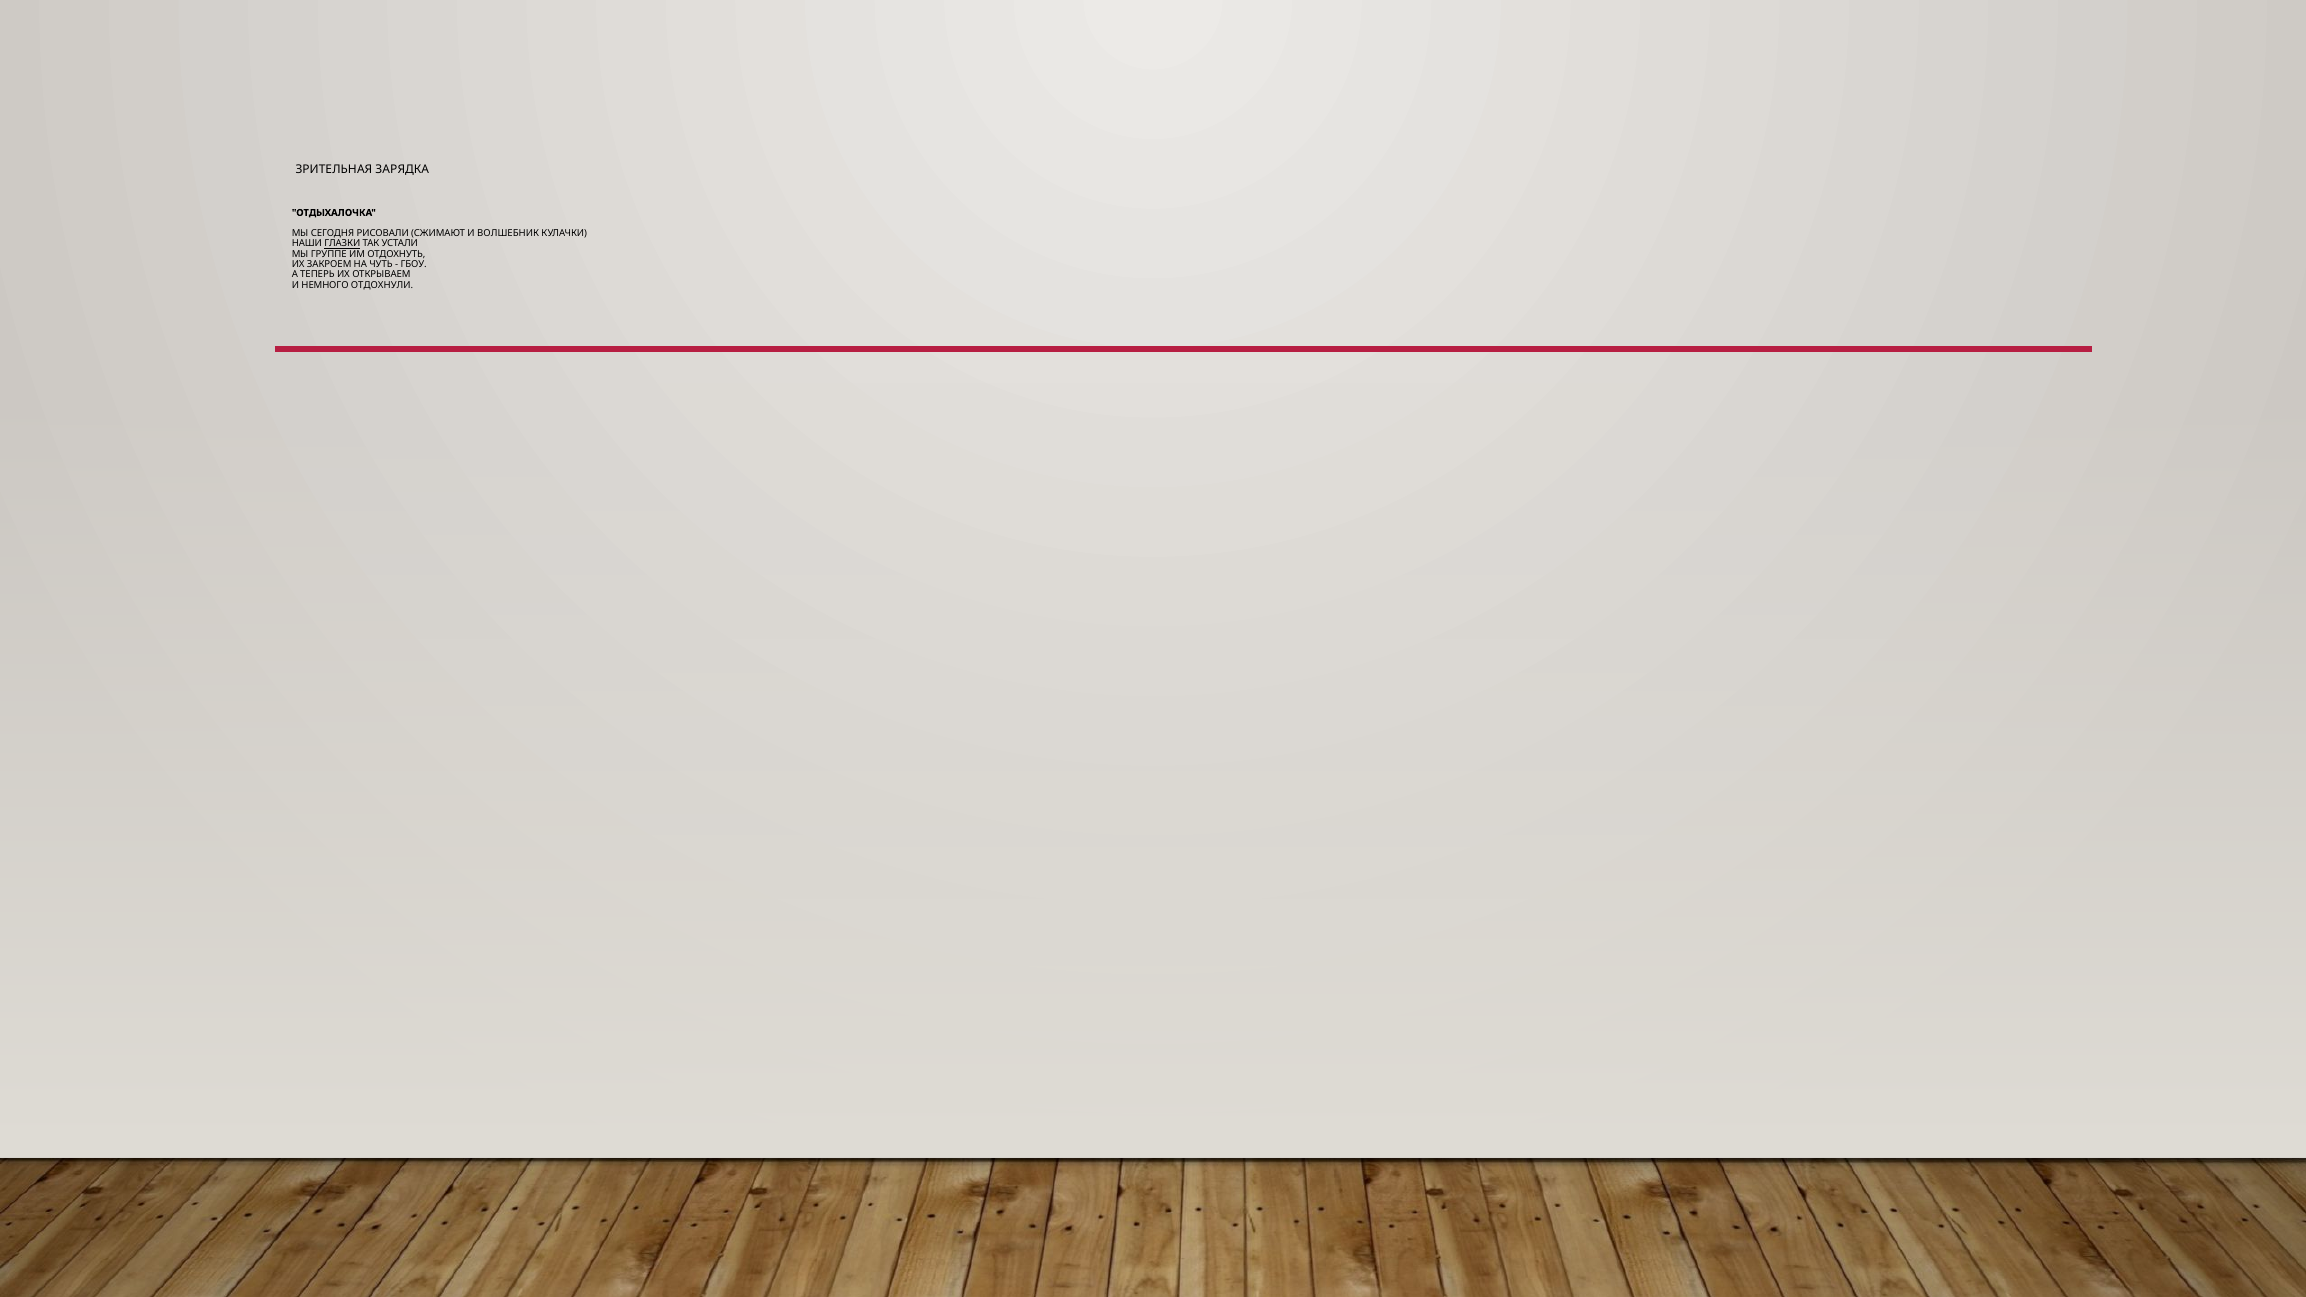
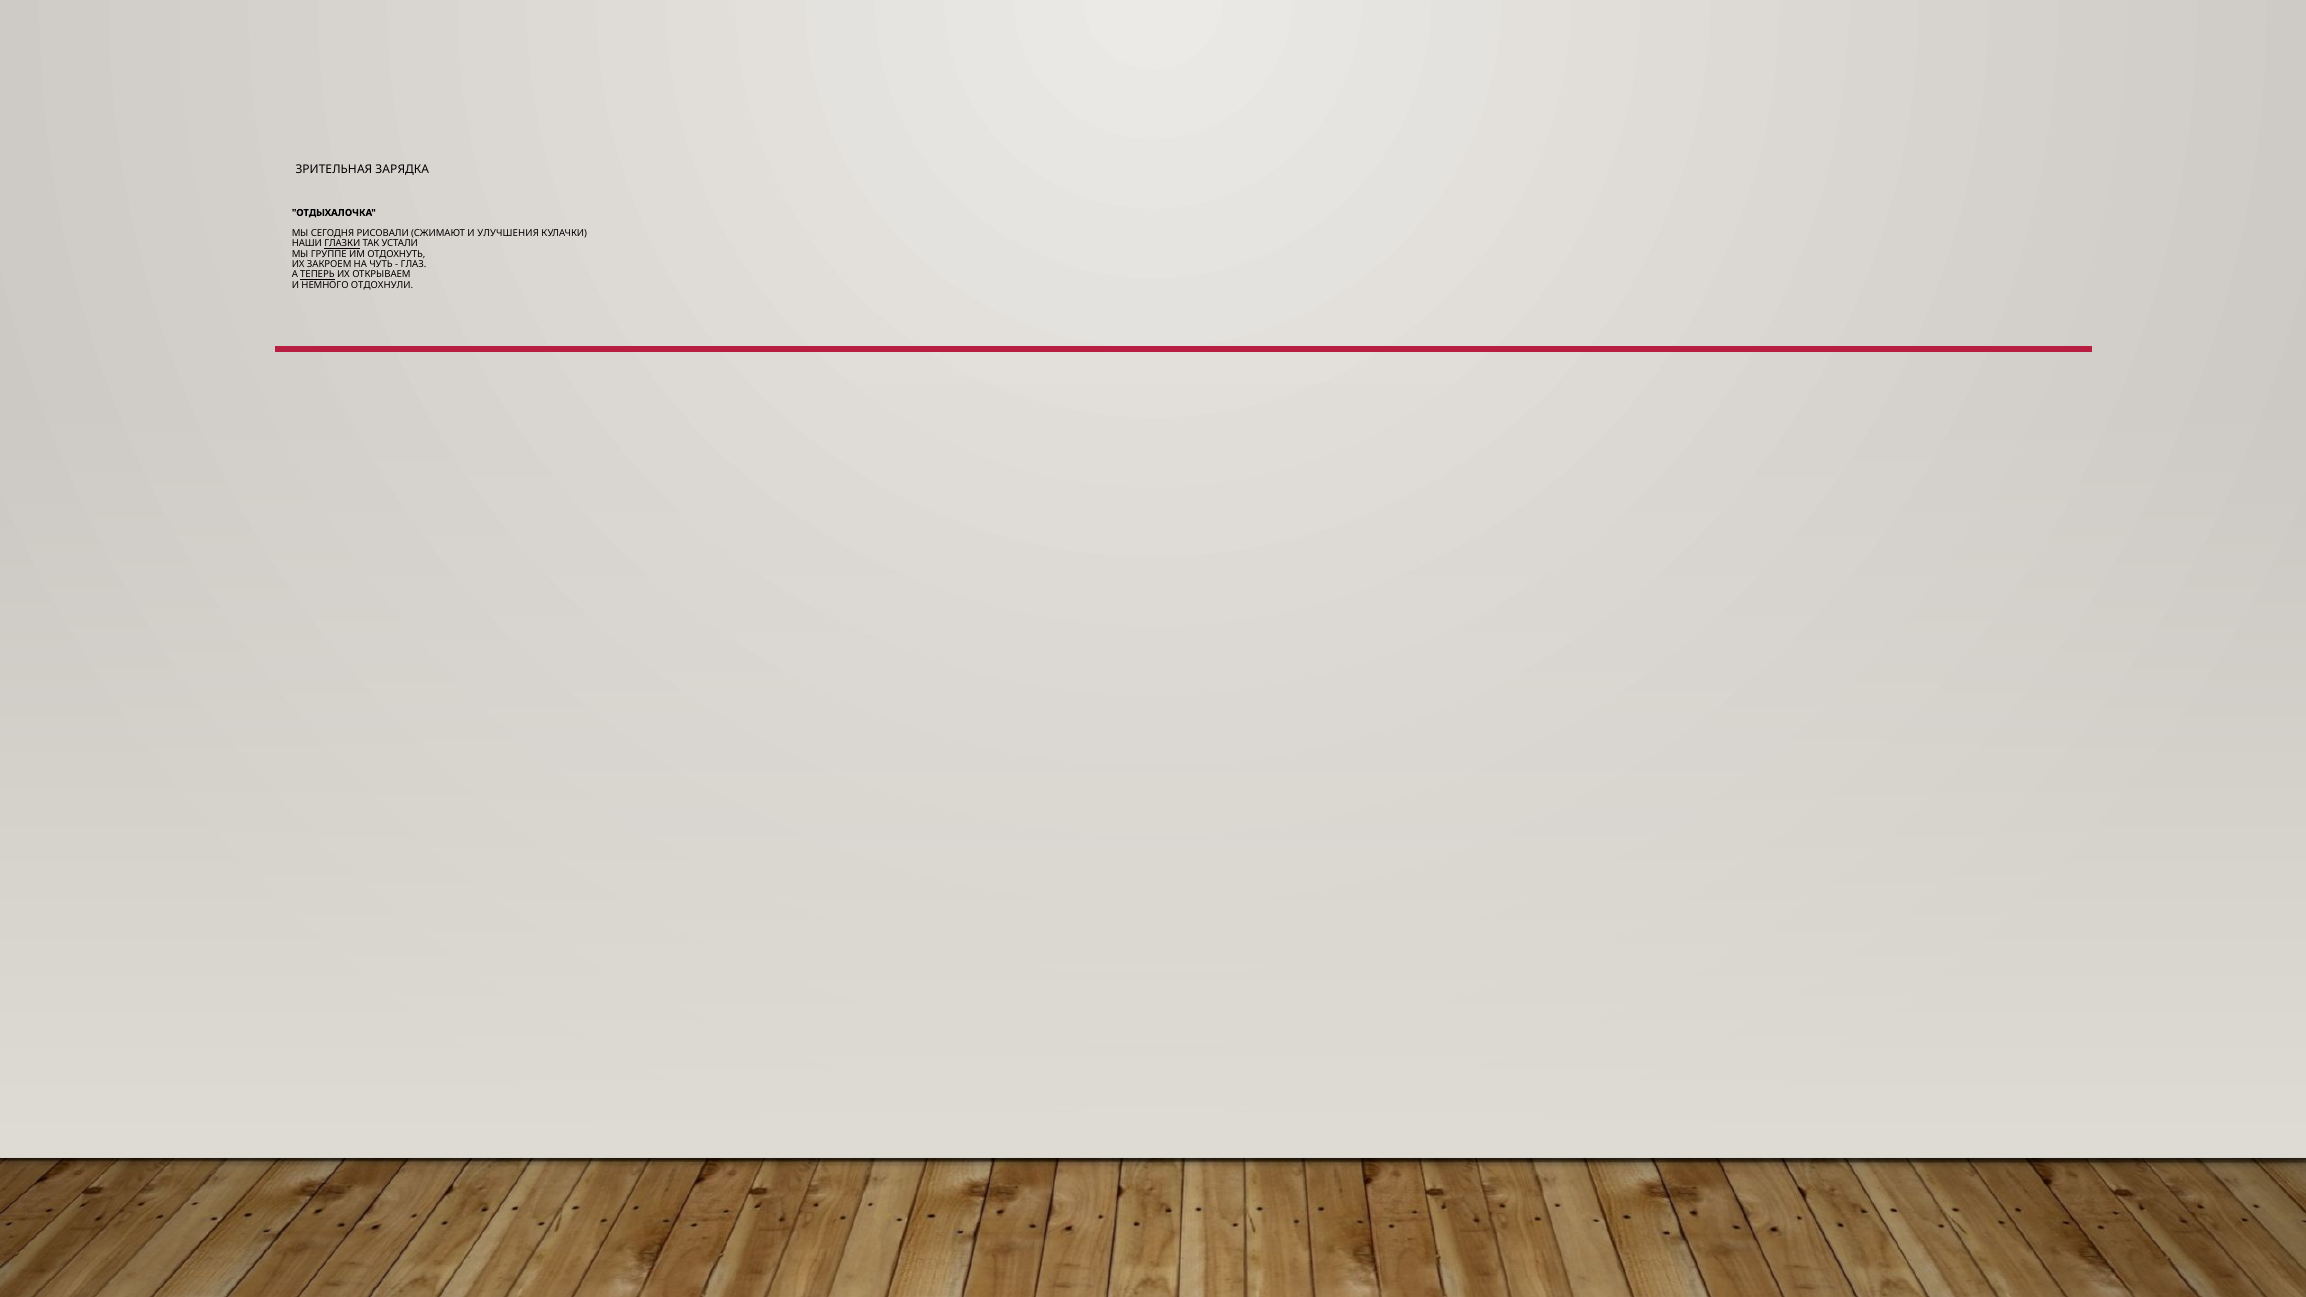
ВОЛШЕБНИК: ВОЛШЕБНИК -> УЛУЧШЕНИЯ
ГБОУ: ГБОУ -> ГЛАЗ
ТЕПЕРЬ underline: none -> present
